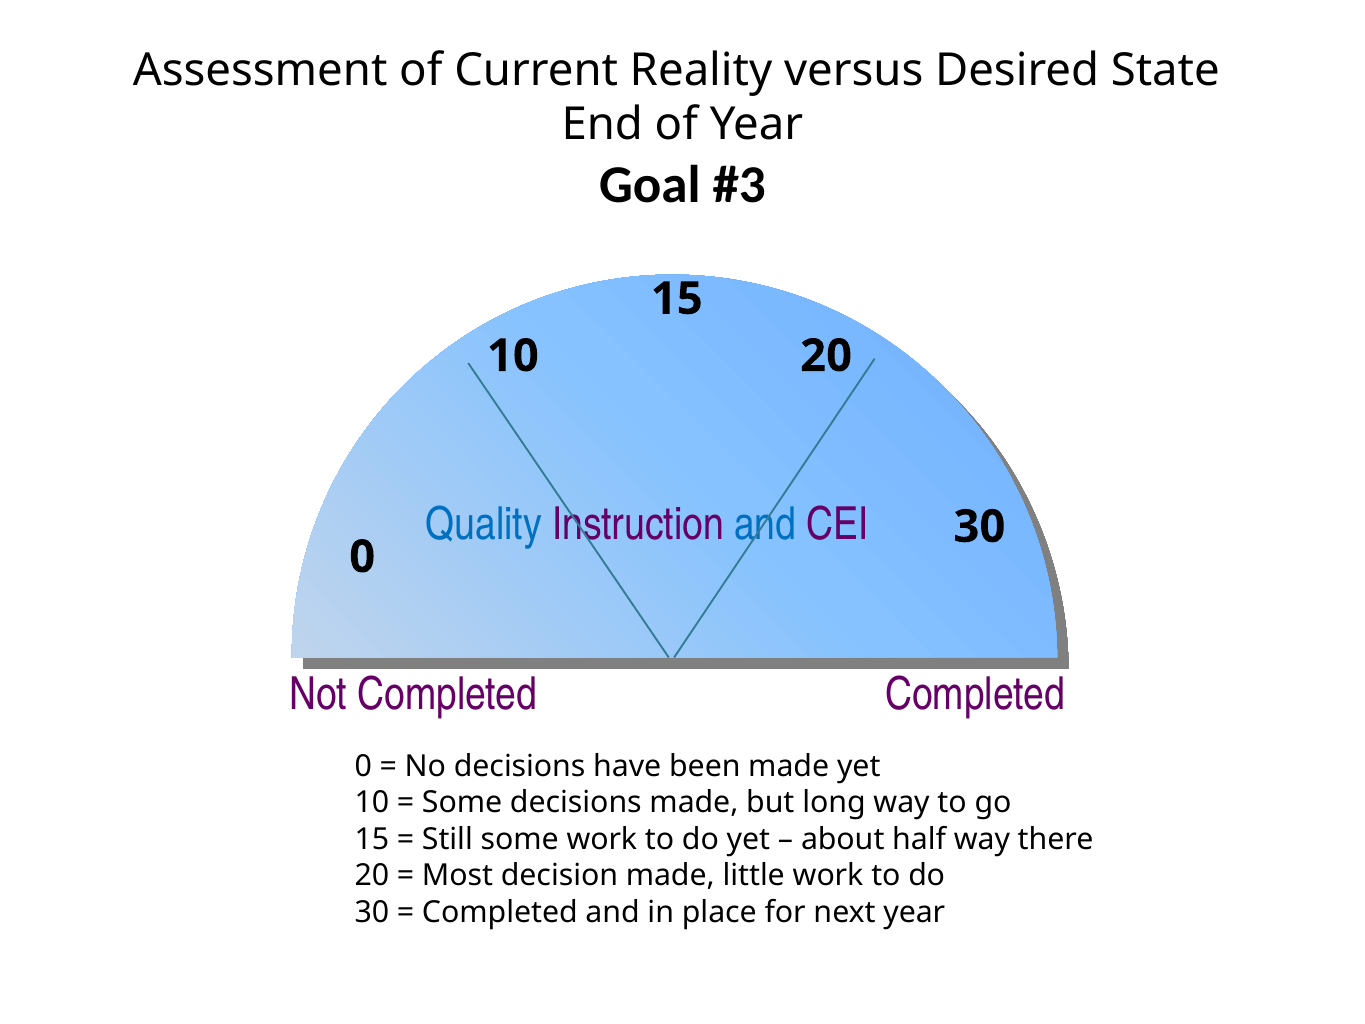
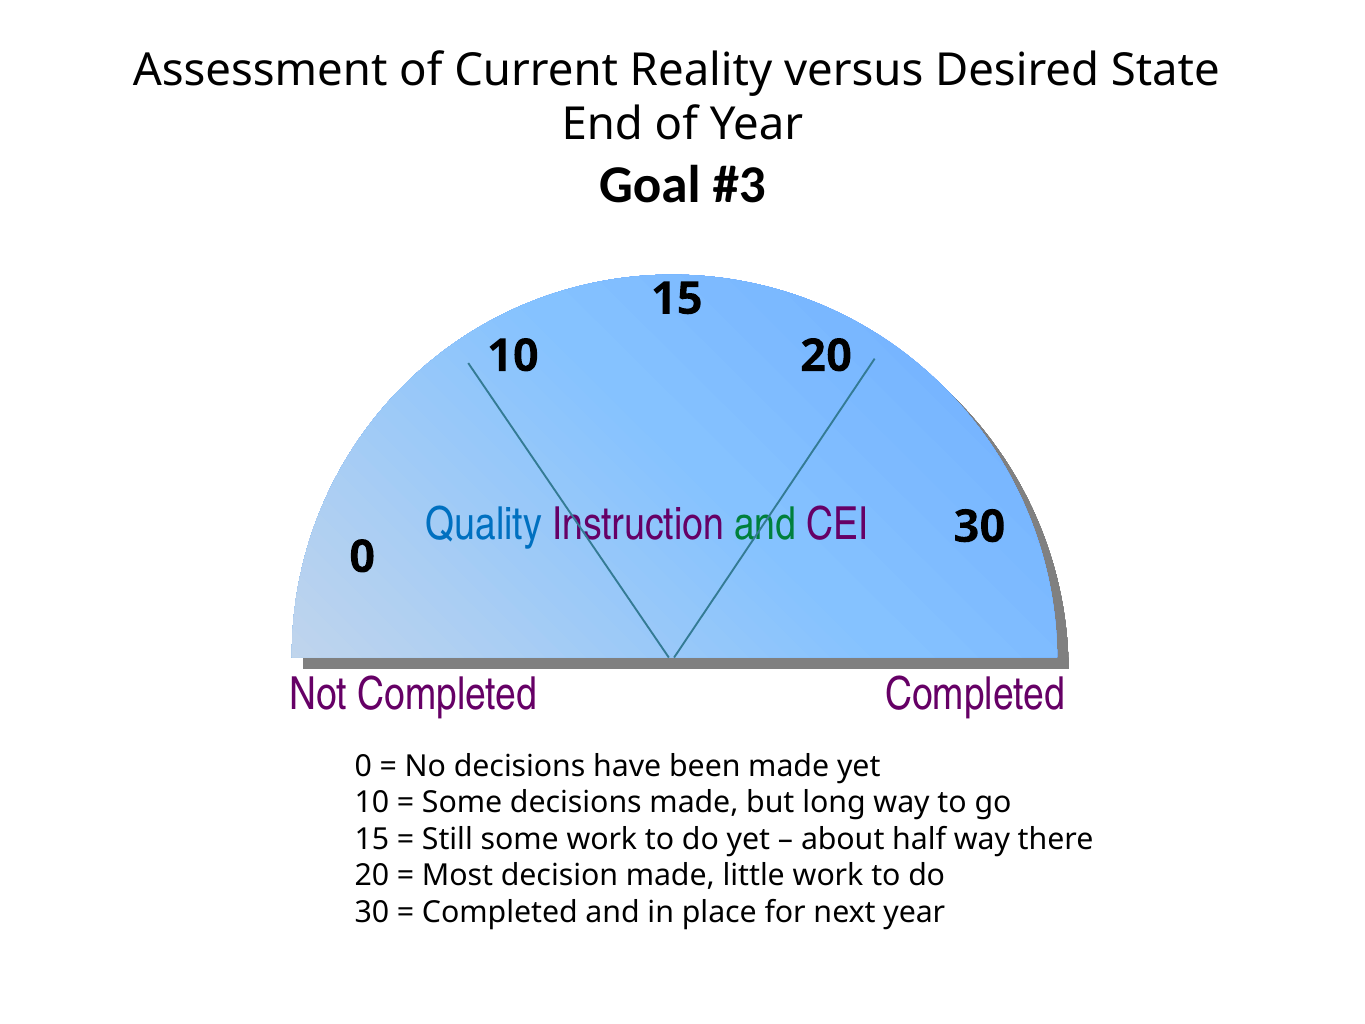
and at (765, 524) colour: blue -> green
